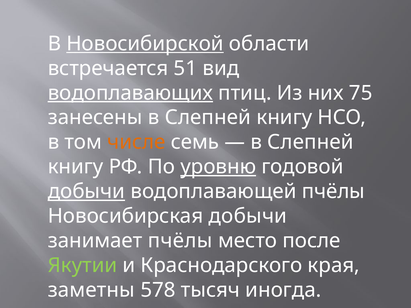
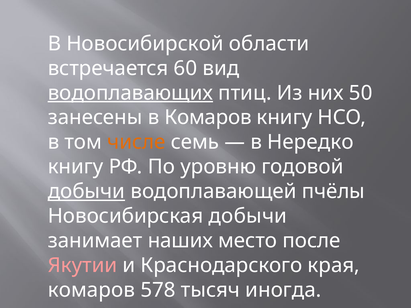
Новосибирской underline: present -> none
51: 51 -> 60
75: 75 -> 50
занесены в Слепней: Слепней -> Комаров
Слепней at (310, 142): Слепней -> Нередко
уровню underline: present -> none
занимает пчёлы: пчёлы -> наших
Якутии colour: light green -> pink
заметны at (91, 290): заметны -> комаров
